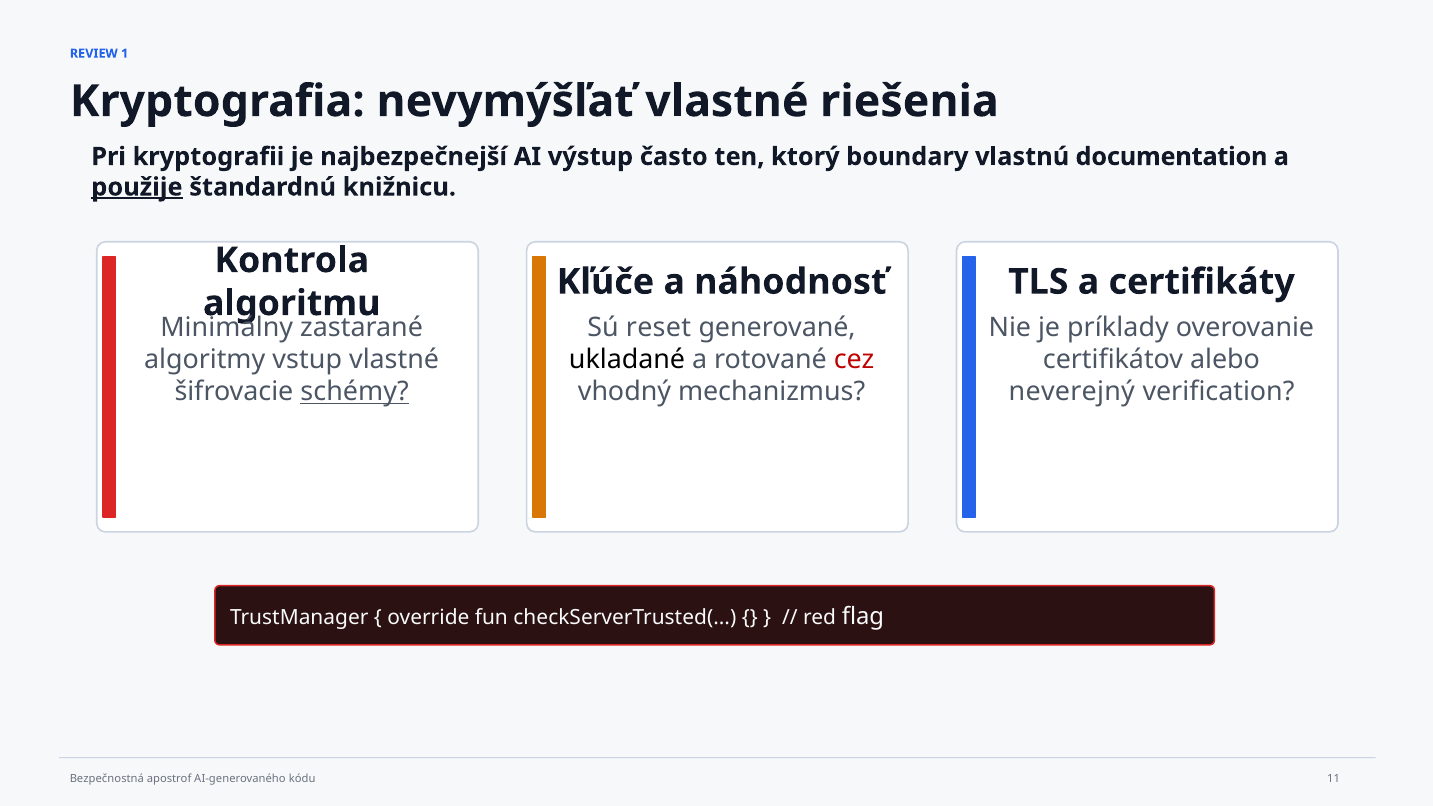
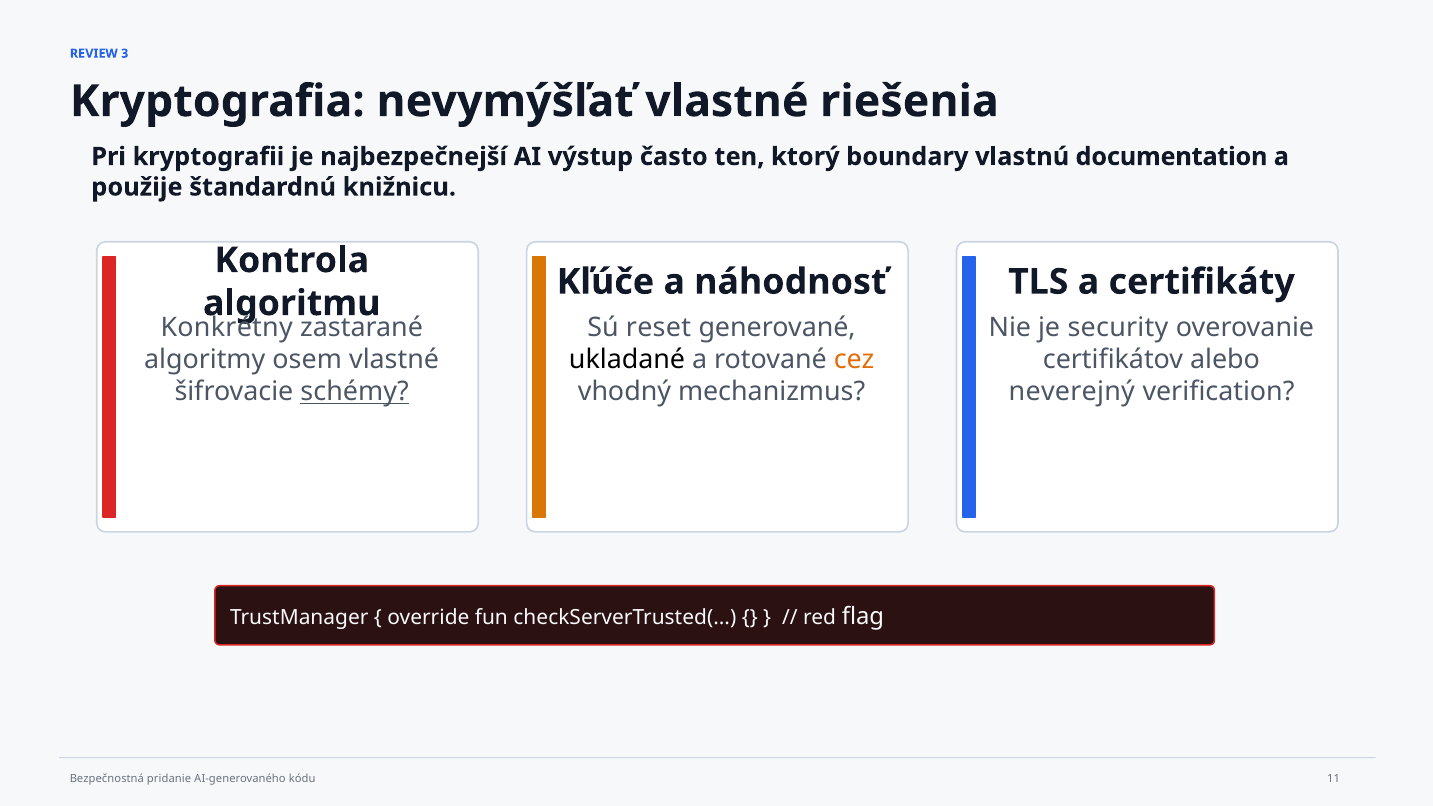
1: 1 -> 3
použije underline: present -> none
Minimálny: Minimálny -> Konkrétny
príklady: príklady -> security
vstup: vstup -> osem
cez colour: red -> orange
apostrof: apostrof -> pridanie
